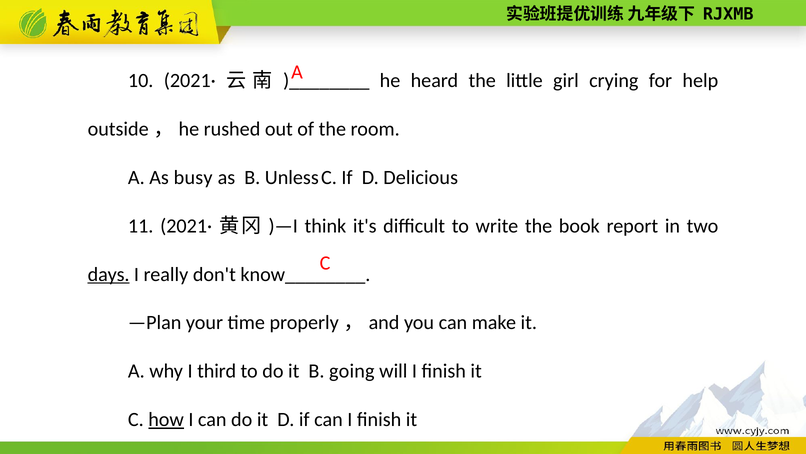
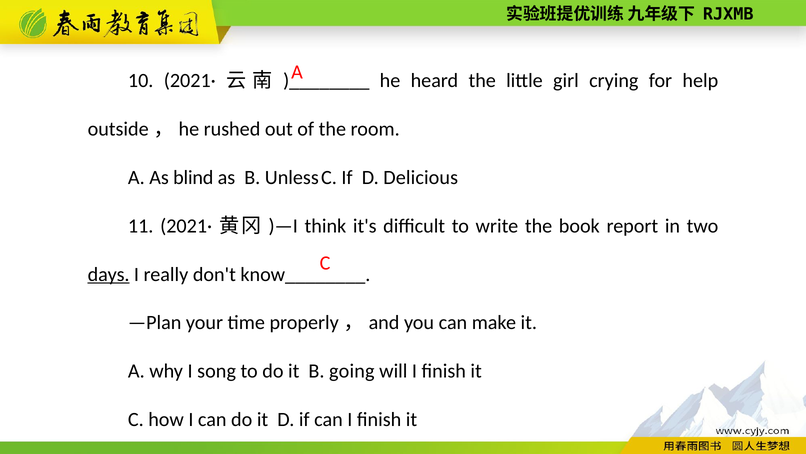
busy: busy -> blind
third: third -> song
how underline: present -> none
